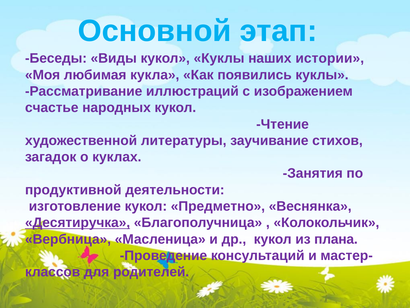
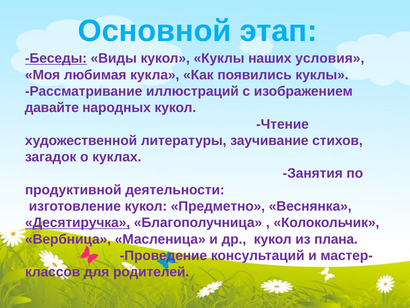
Беседы underline: none -> present
истории: истории -> условия
счастье: счастье -> давайте
